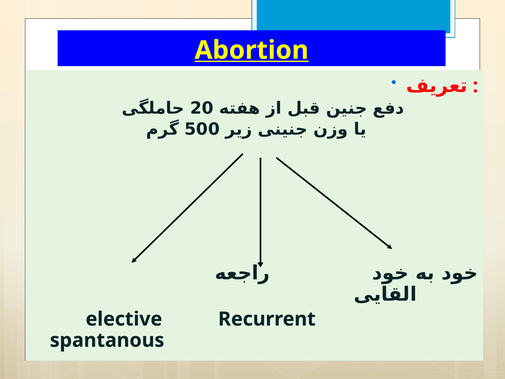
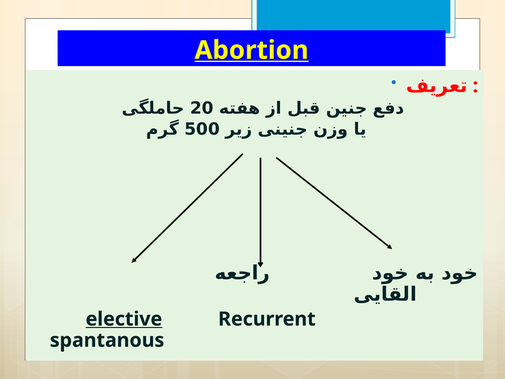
elective underline: none -> present
